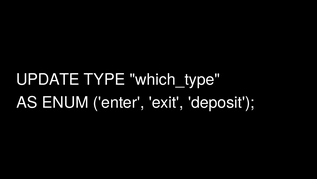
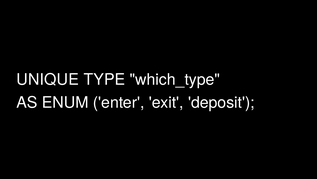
UPDATE: UPDATE -> UNIQUE
